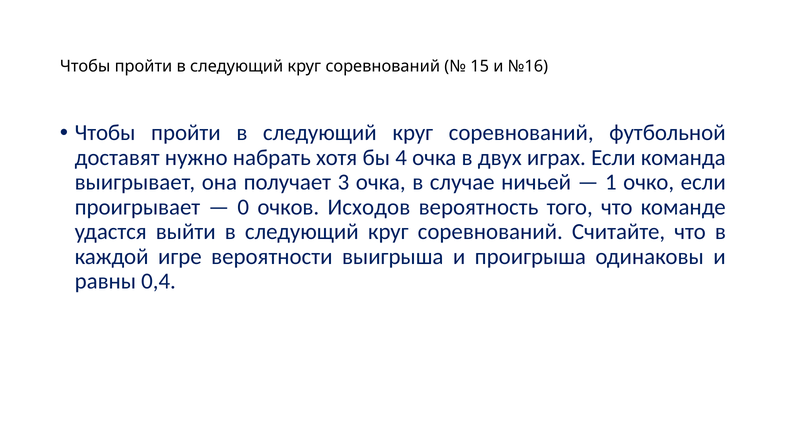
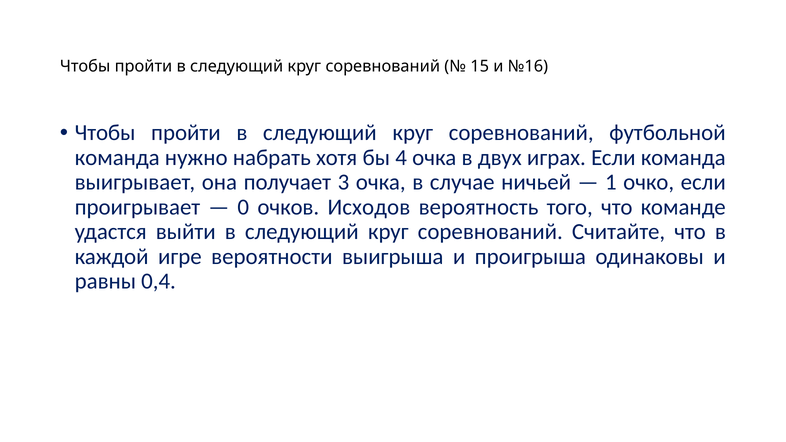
доставят at (117, 158): доставят -> команда
